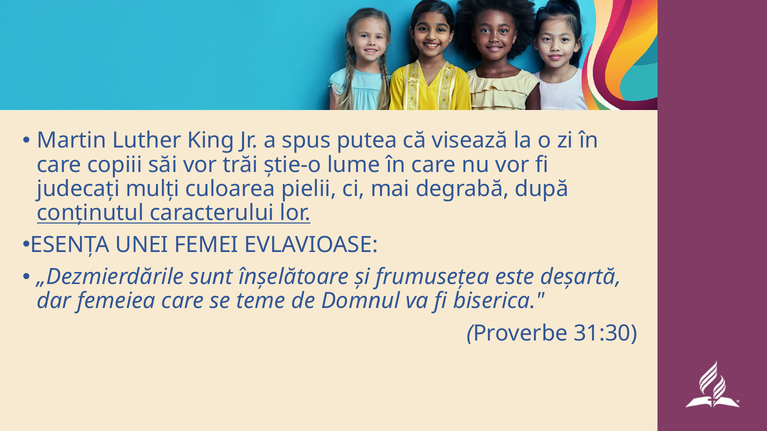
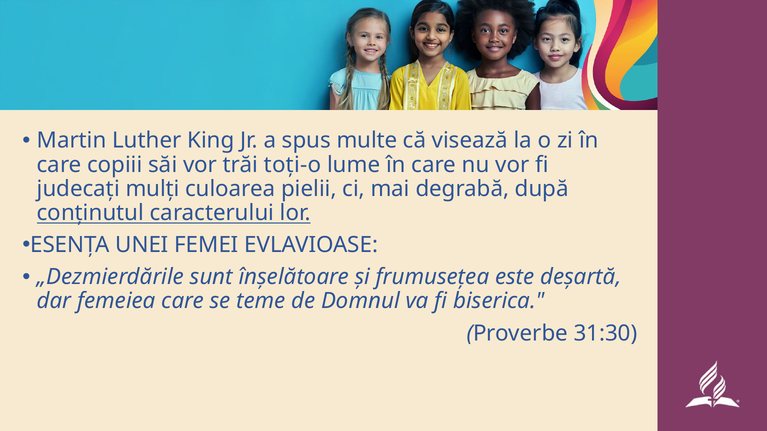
putea: putea -> multe
știe-o: știe-o -> toți-o
